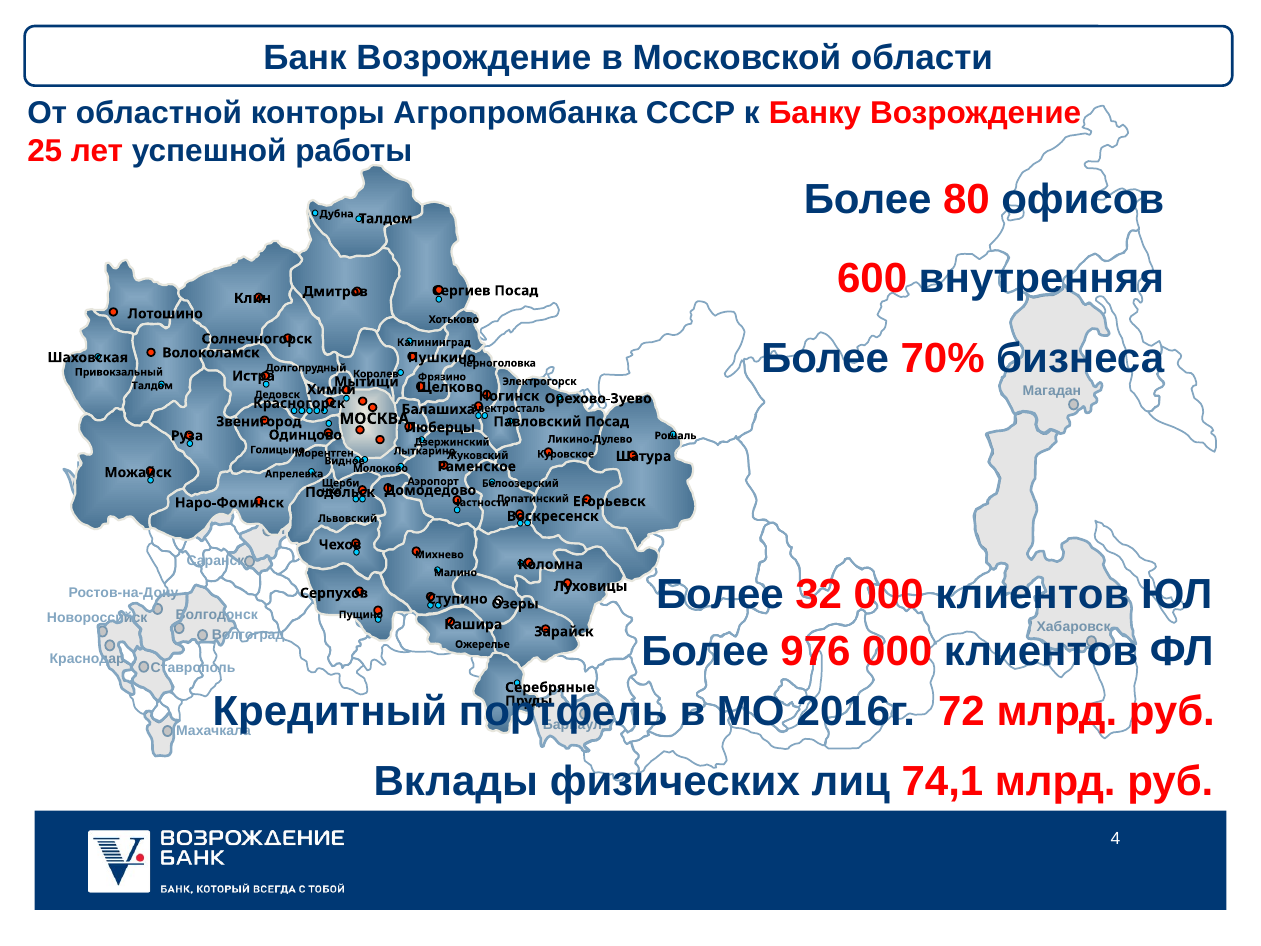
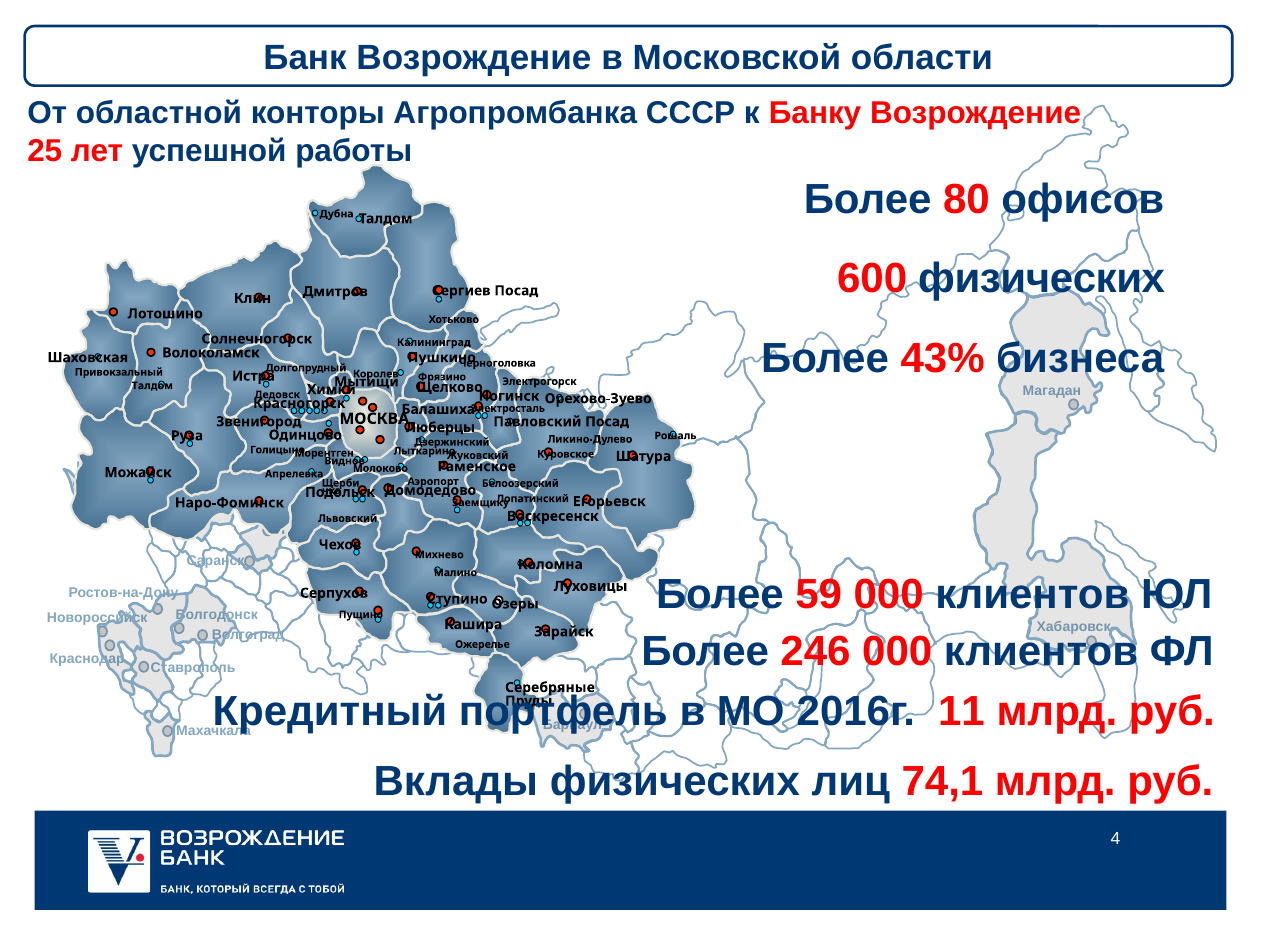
600 внутренняя: внутренняя -> физических
70%: 70% -> 43%
Частности: Частности -> Заемщику
32: 32 -> 59
976: 976 -> 246
72: 72 -> 11
